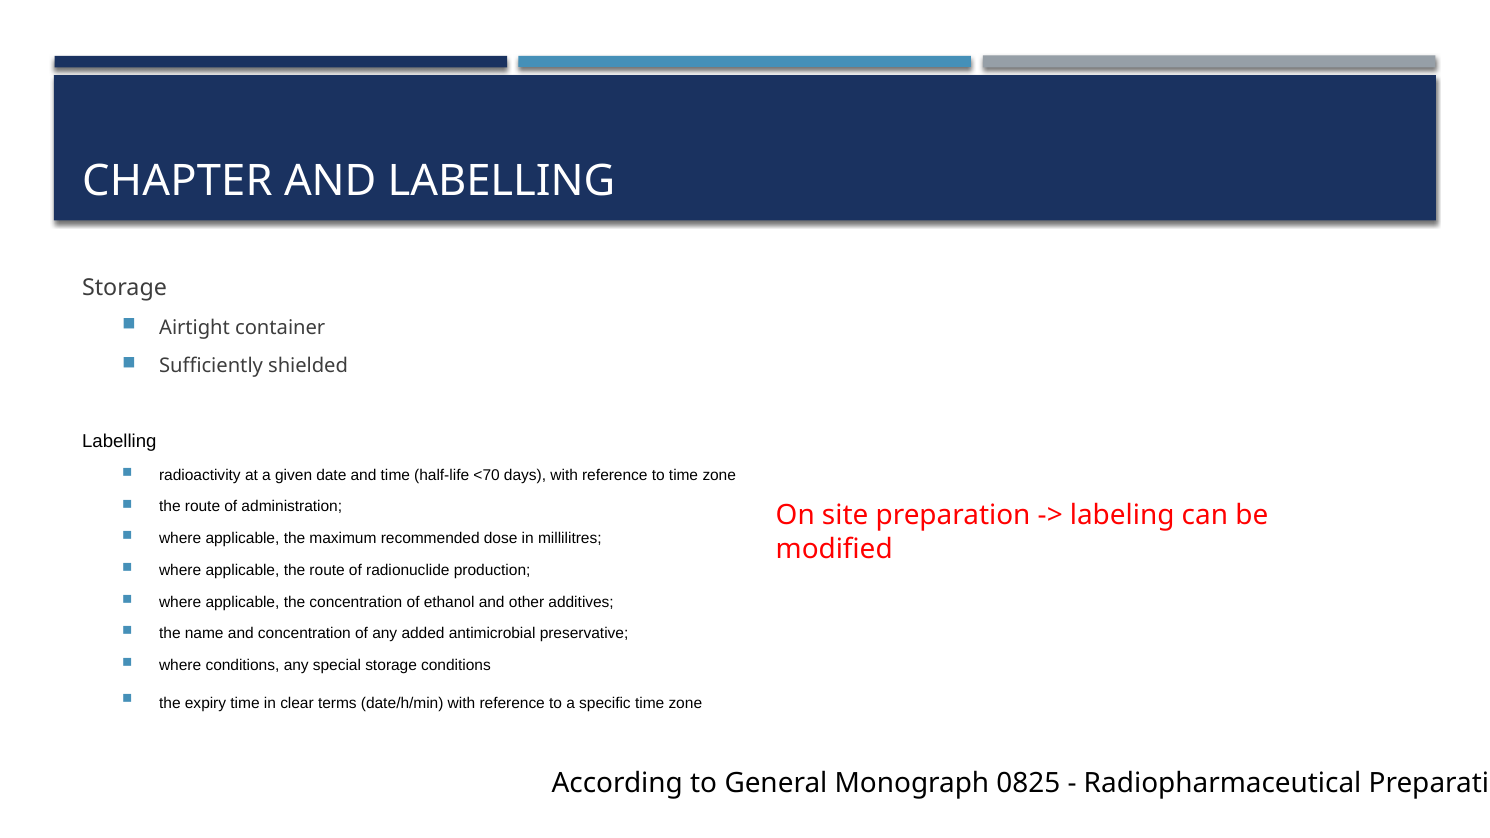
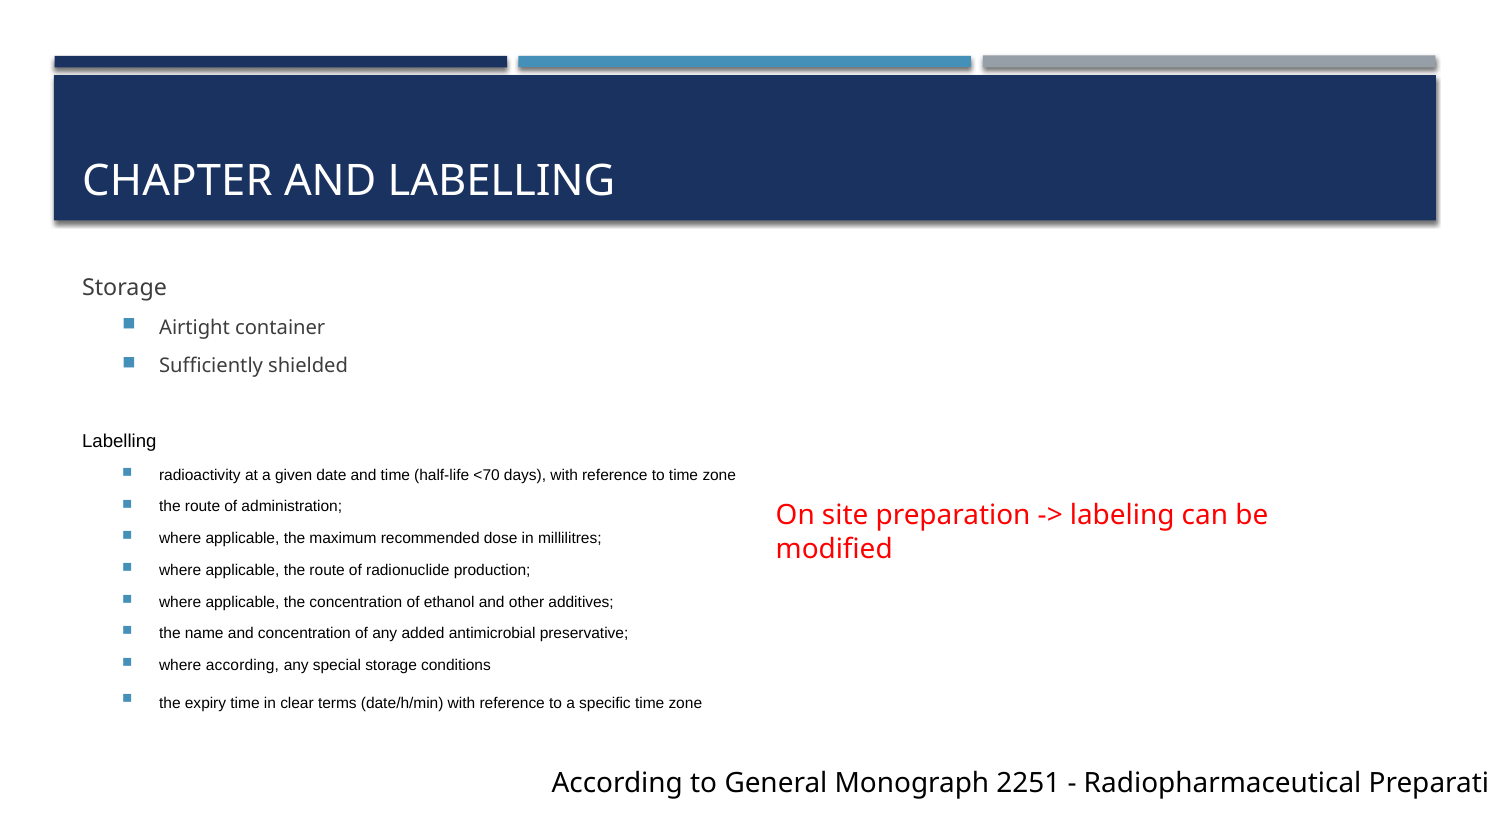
where conditions: conditions -> according
0825: 0825 -> 2251
